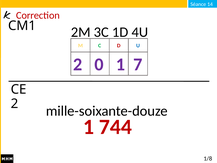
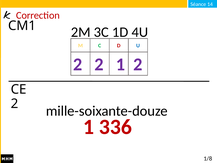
2 0: 0 -> 2
1 7: 7 -> 2
744: 744 -> 336
